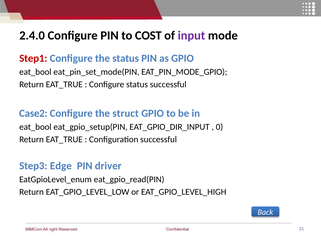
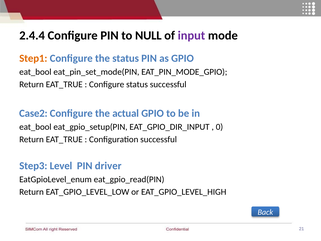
2.4.0: 2.4.0 -> 2.4.4
COST: COST -> NULL
Step1 colour: red -> orange
struct: struct -> actual
Edge: Edge -> Level
